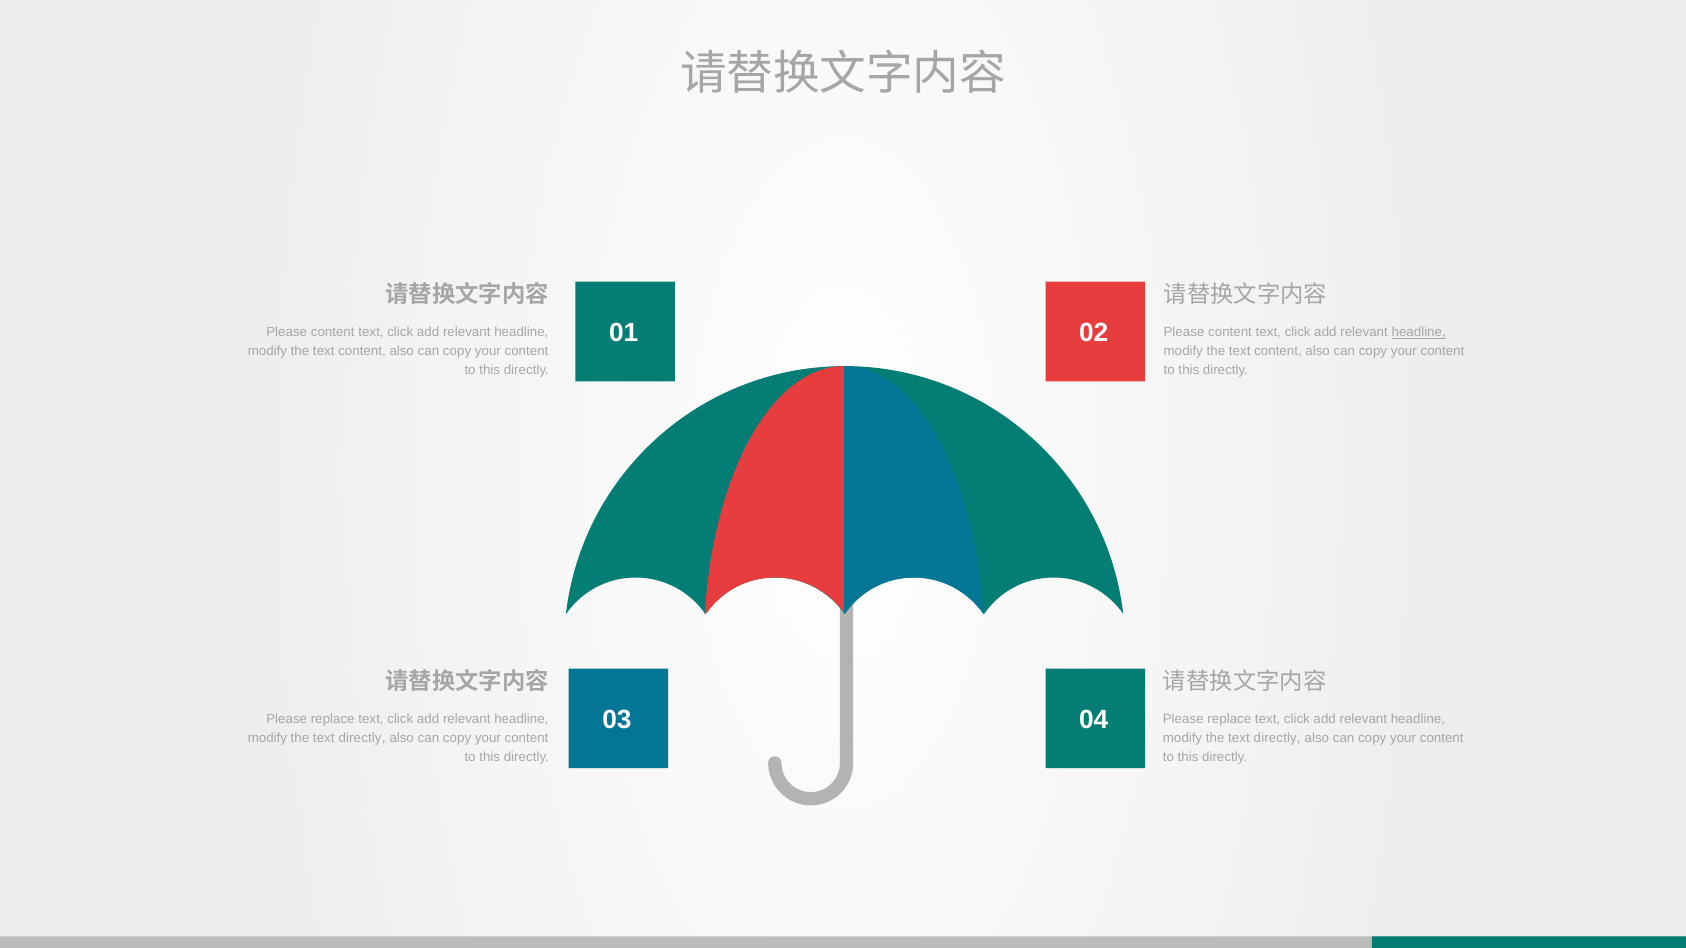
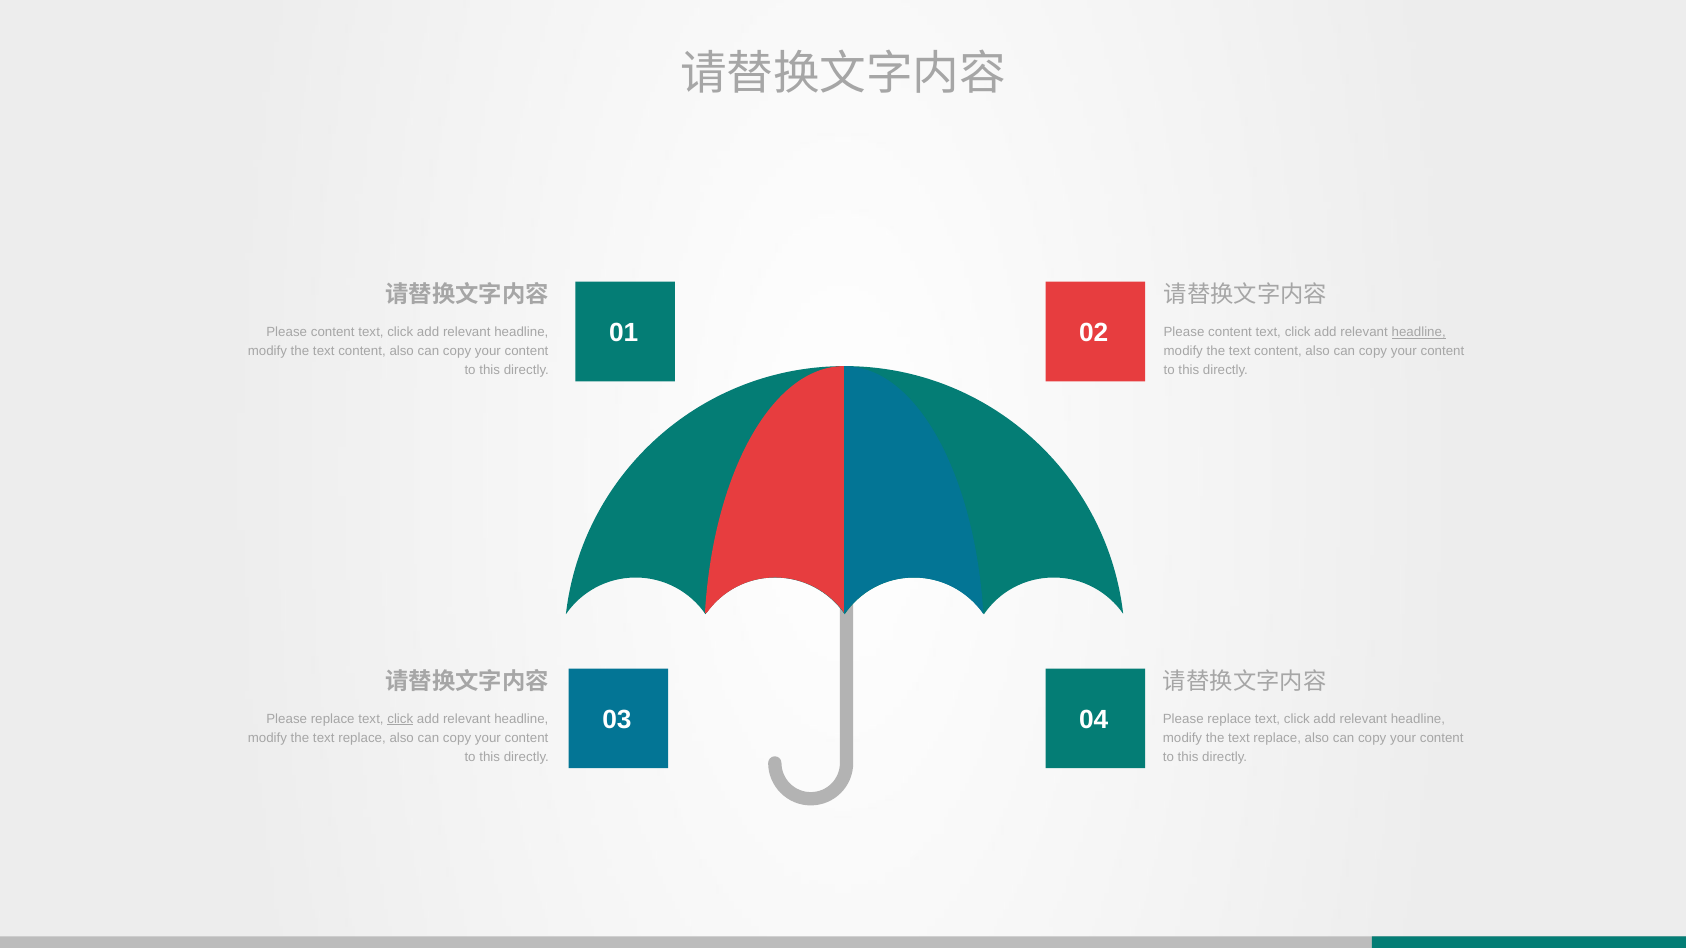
click at (400, 719) underline: none -> present
directly at (362, 739): directly -> replace
directly at (1277, 739): directly -> replace
